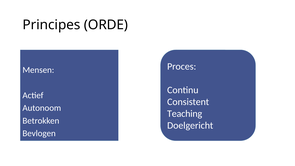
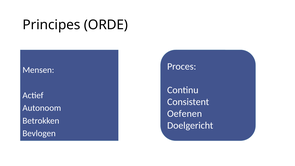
Teaching: Teaching -> Oefenen
